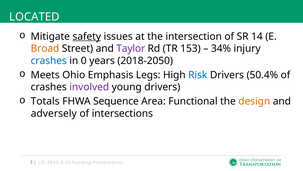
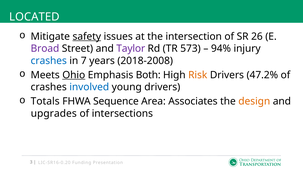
14: 14 -> 26
Broad colour: orange -> purple
153: 153 -> 573
34%: 34% -> 94%
0: 0 -> 7
2018-2050: 2018-2050 -> 2018-2008
Ohio underline: none -> present
Legs: Legs -> Both
Risk colour: blue -> orange
50.4%: 50.4% -> 47.2%
involved colour: purple -> blue
Functional: Functional -> Associates
adversely: adversely -> upgrades
